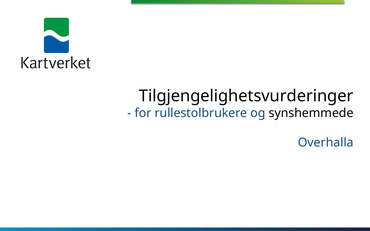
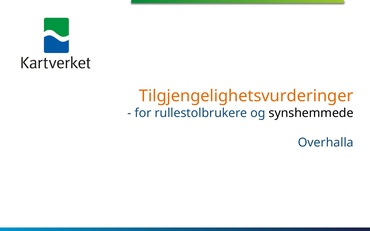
Tilgjengelighetsvurderinger colour: black -> orange
